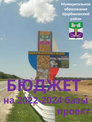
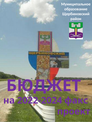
базы: базы -> факс
